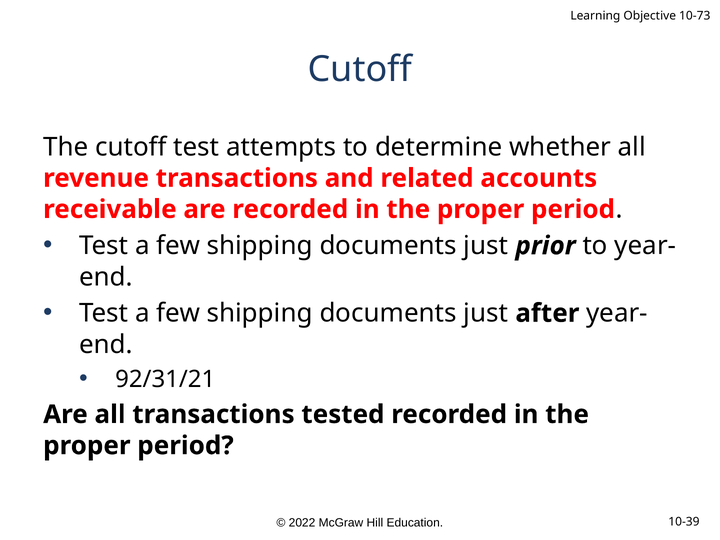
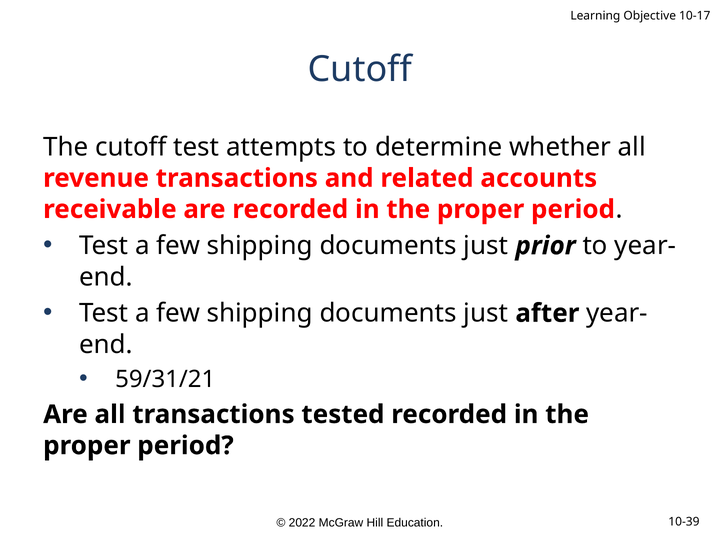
10-73: 10-73 -> 10-17
92/31/21: 92/31/21 -> 59/31/21
